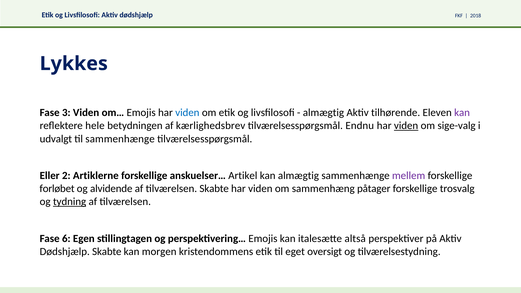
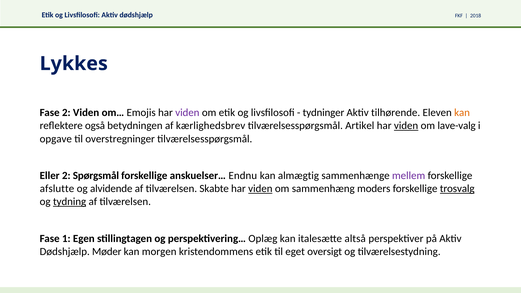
Fase 3: 3 -> 2
viden at (187, 113) colour: blue -> purple
almægtig at (323, 113): almægtig -> tydninger
kan at (462, 113) colour: purple -> orange
hele: hele -> også
Endnu: Endnu -> Artikel
sige-valg: sige-valg -> lave-valg
udvalgt: udvalgt -> opgave
til sammenhænge: sammenhænge -> overstregninger
Artiklerne: Artiklerne -> Spørgsmål
Artikel: Artikel -> Endnu
forløbet: forløbet -> afslutte
viden at (260, 189) underline: none -> present
påtager: påtager -> moders
trosvalg underline: none -> present
6: 6 -> 1
perspektivering… Emojis: Emojis -> Oplæg
Dødshjælp Skabte: Skabte -> Møder
